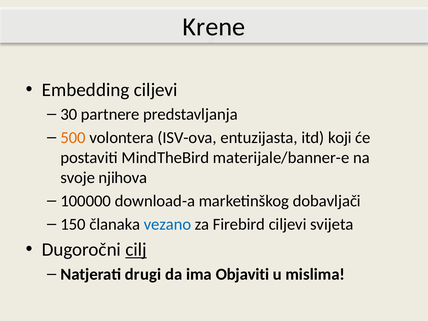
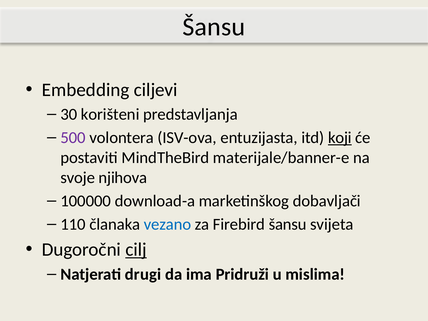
Krene at (214, 27): Krene -> Šansu
partnere: partnere -> korišteni
500 colour: orange -> purple
koji underline: none -> present
150: 150 -> 110
Firebird ciljevi: ciljevi -> šansu
Objaviti: Objaviti -> Pridruži
